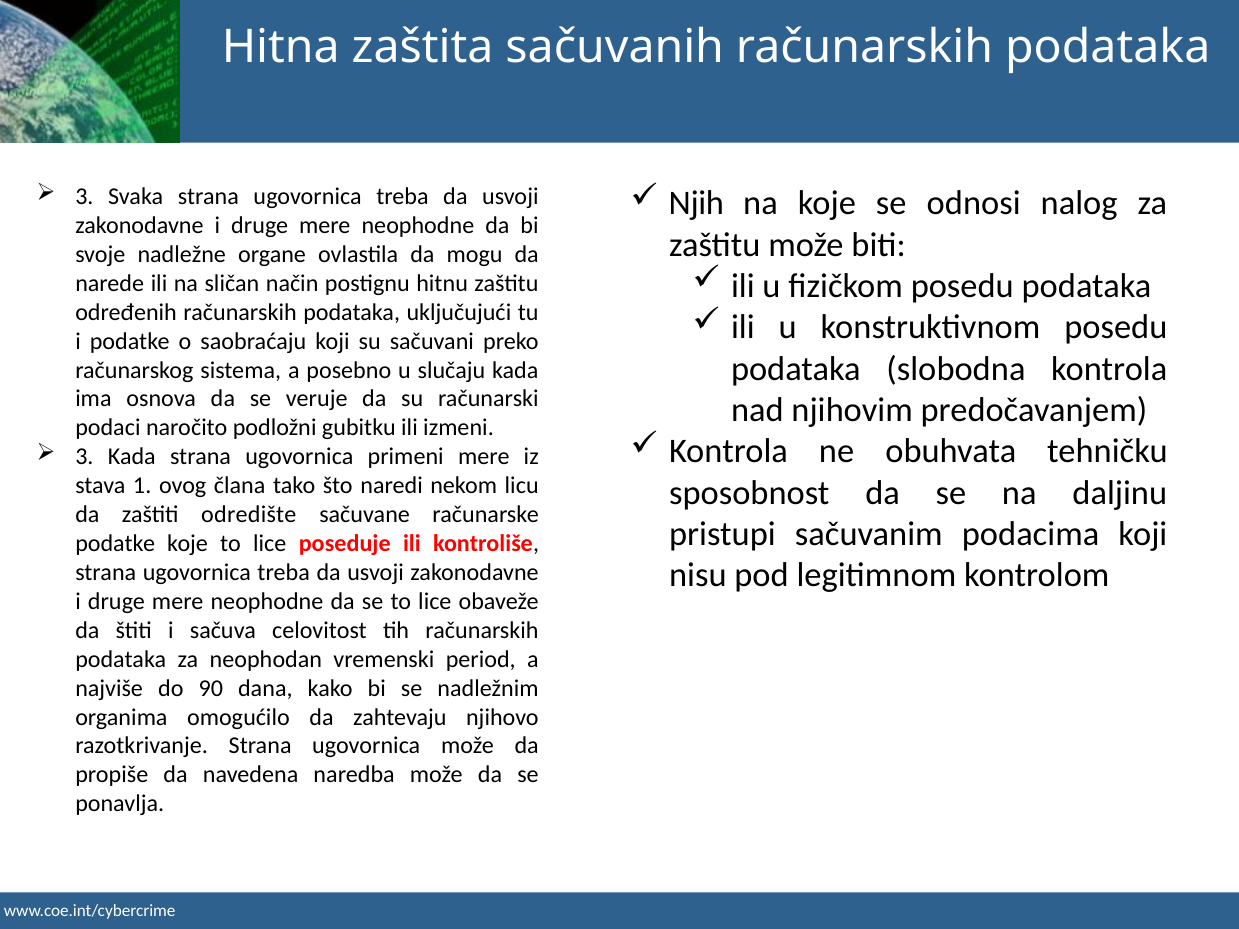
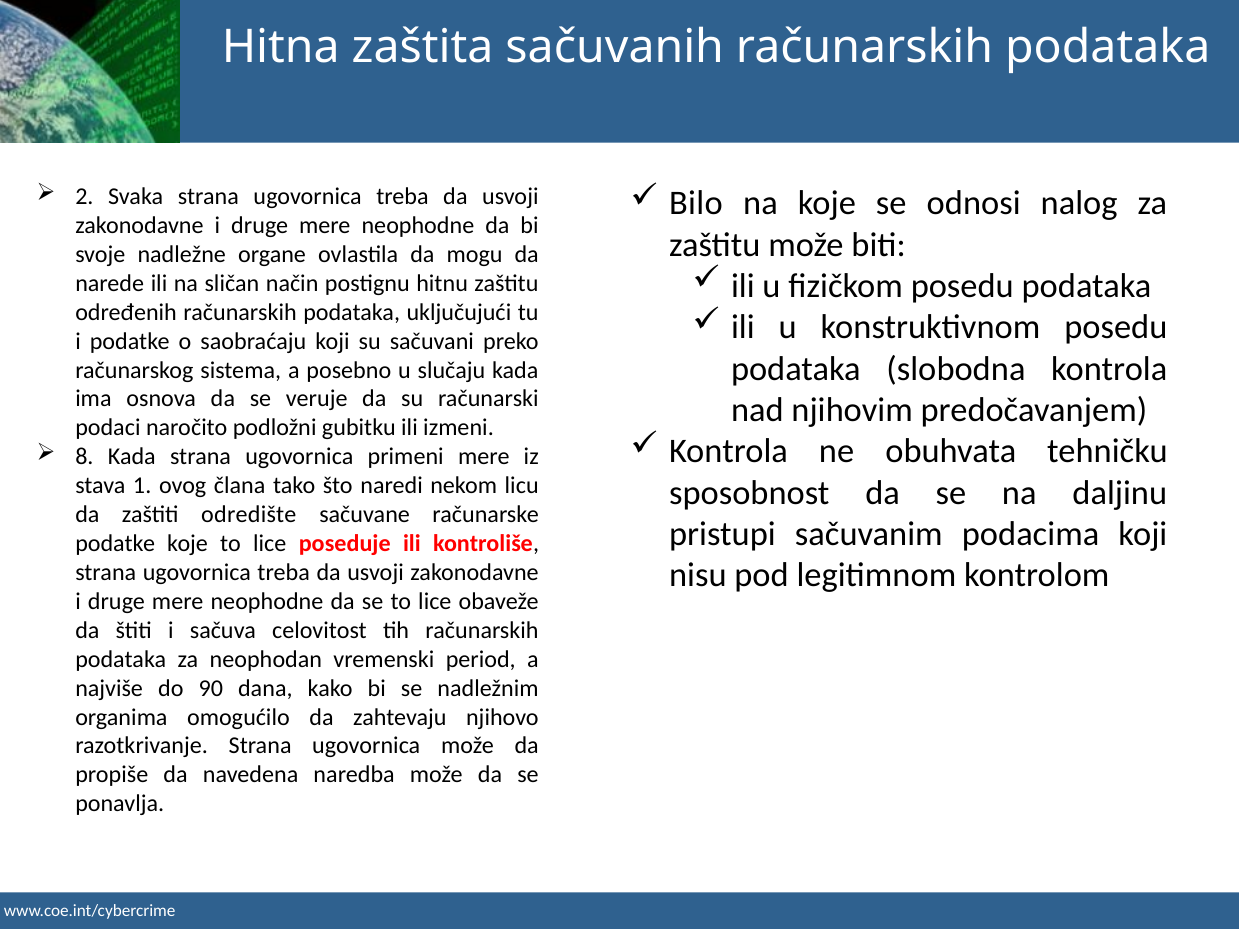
3 at (84, 197): 3 -> 2
Njih: Njih -> Bilo
3 at (84, 457): 3 -> 8
